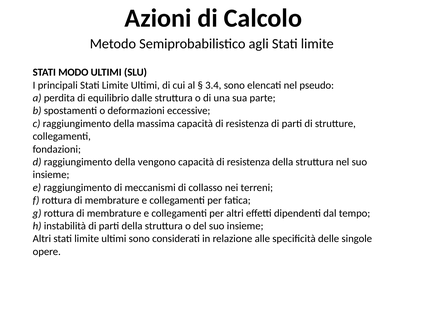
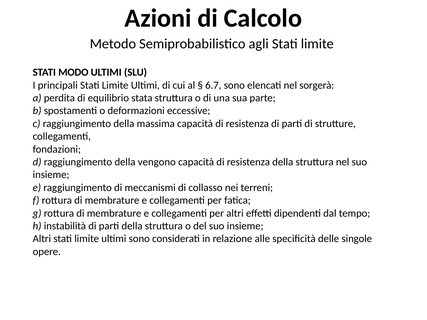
3.4: 3.4 -> 6.7
pseudo: pseudo -> sorgerà
dalle: dalle -> stata
